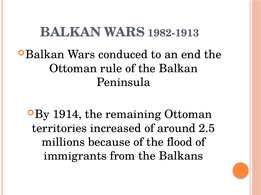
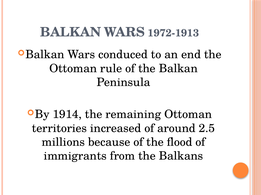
1982-1913: 1982-1913 -> 1972-1913
